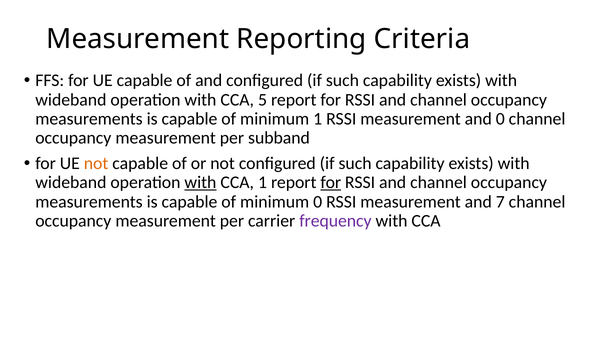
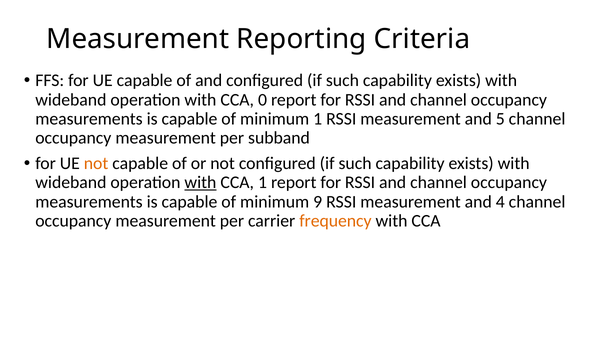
5: 5 -> 0
and 0: 0 -> 5
for at (331, 183) underline: present -> none
minimum 0: 0 -> 9
7: 7 -> 4
frequency colour: purple -> orange
